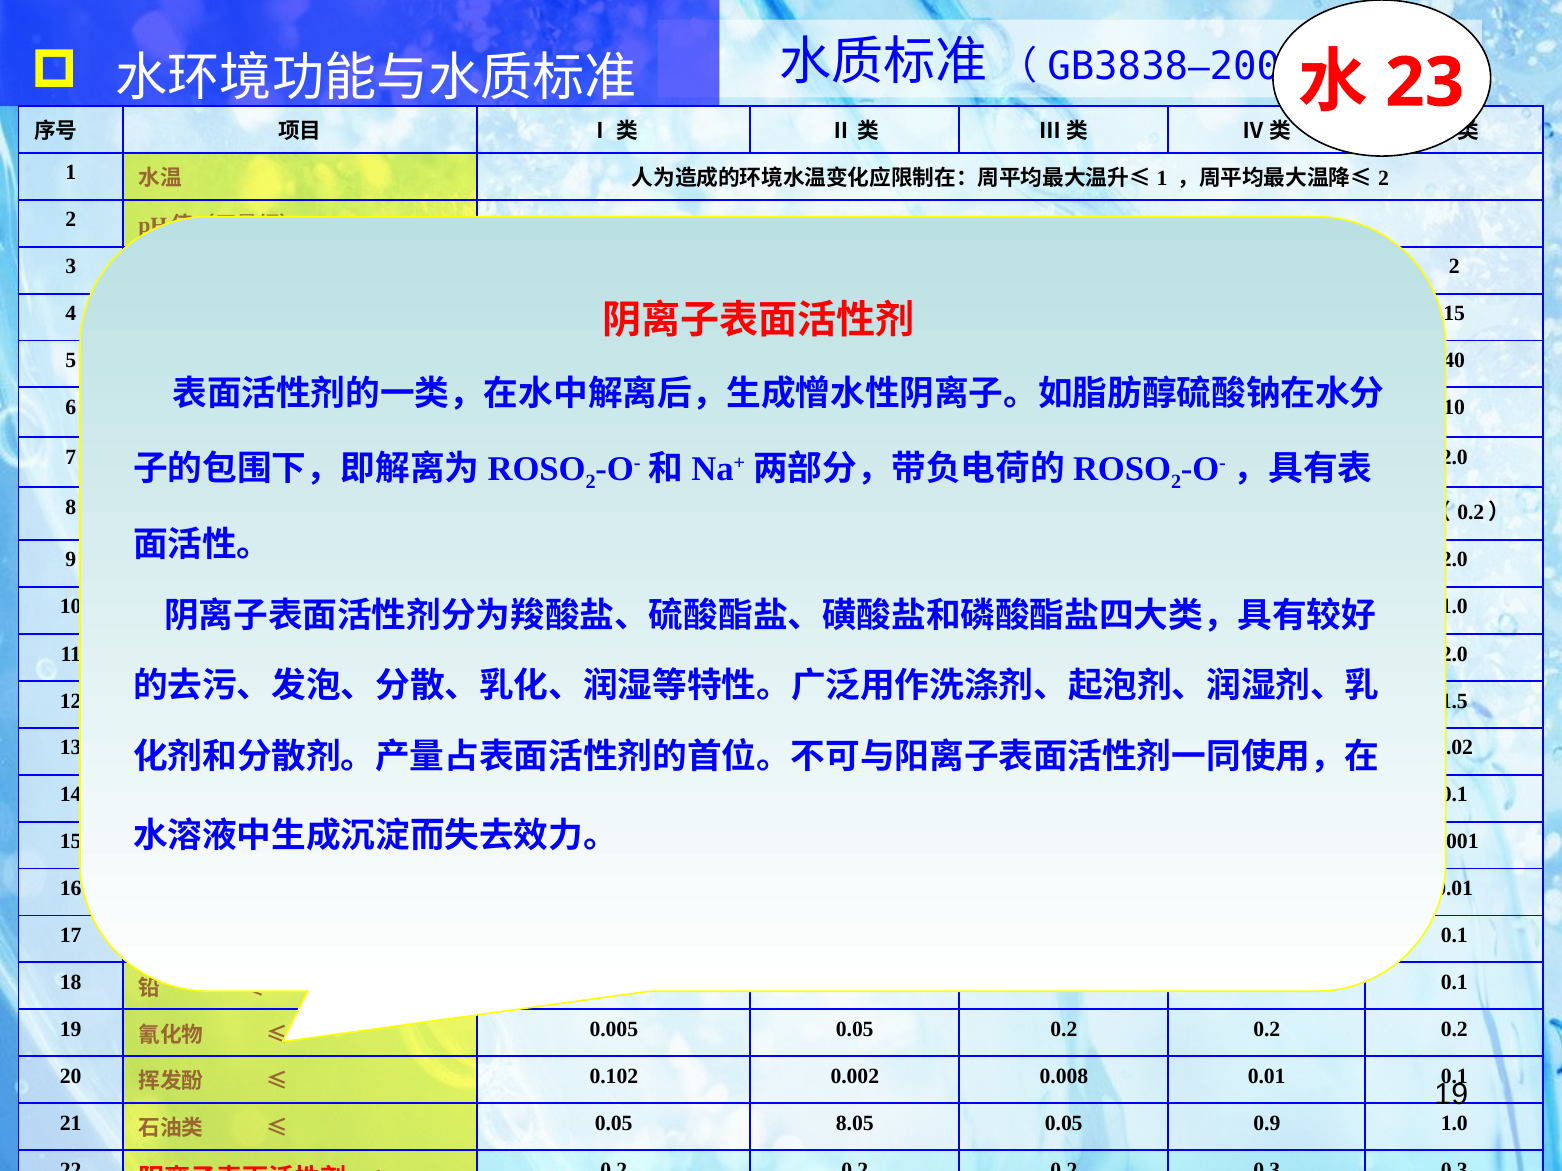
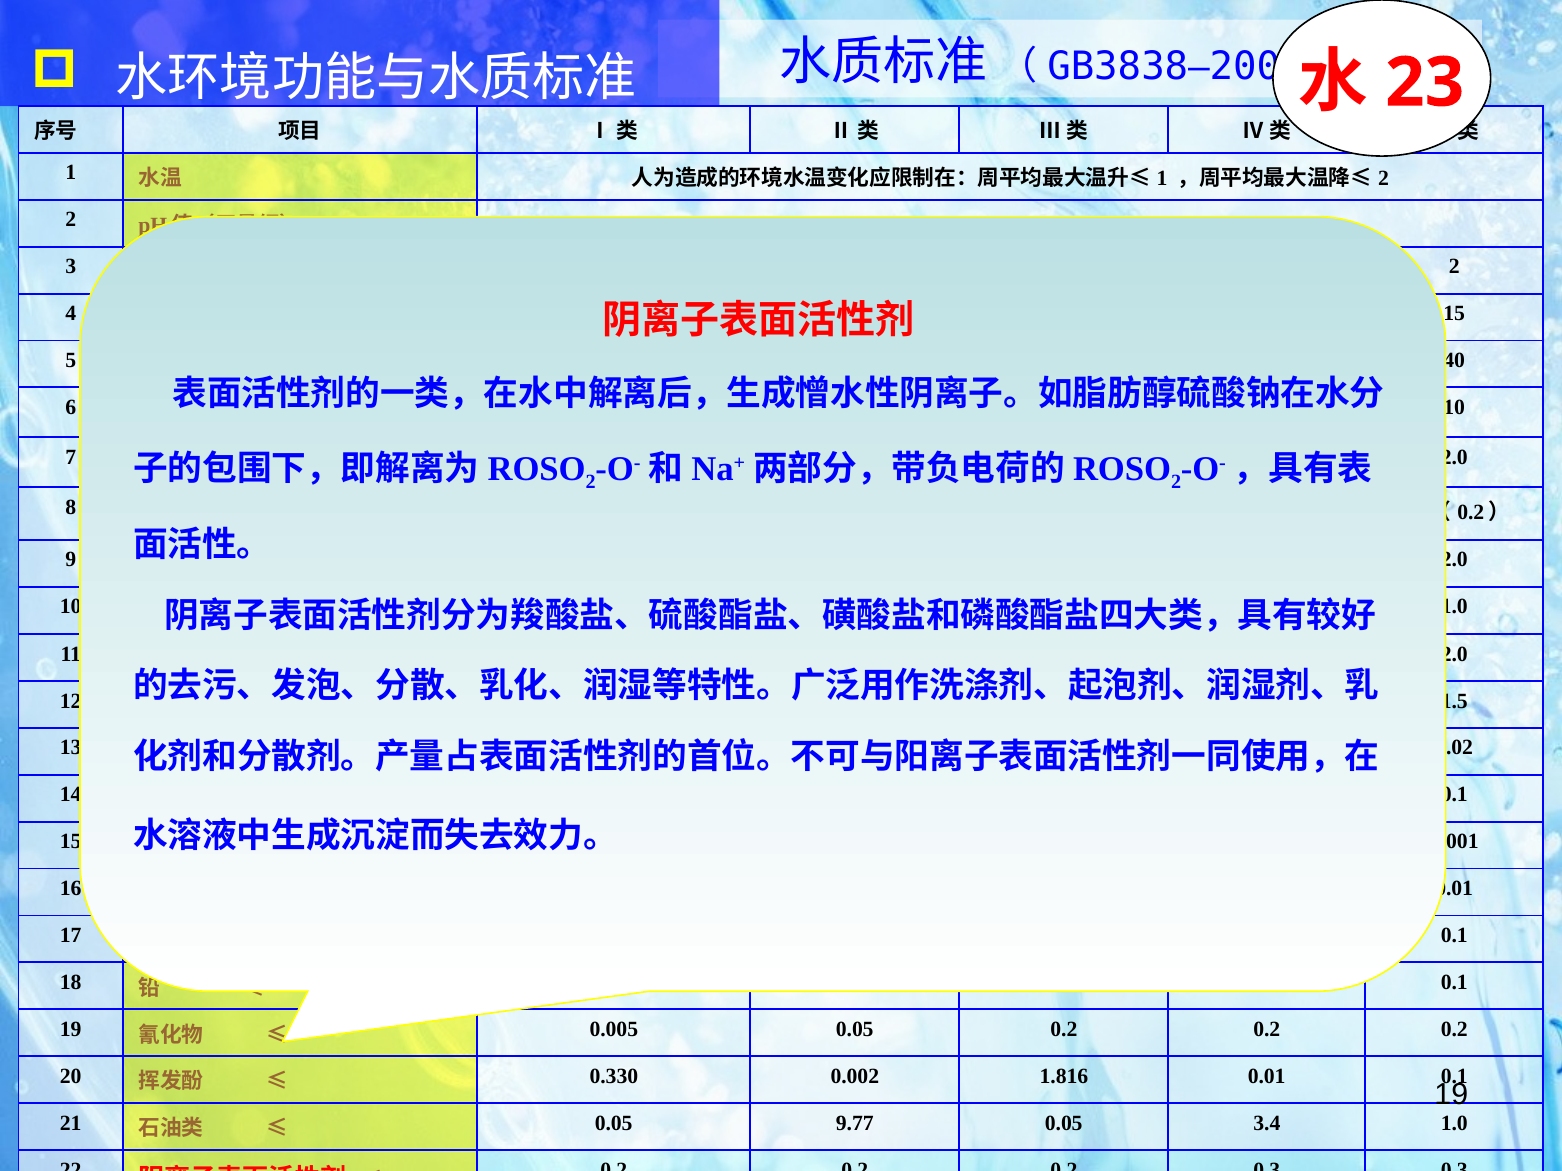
0.102: 0.102 -> 0.330
0.008: 0.008 -> 1.816
8.05: 8.05 -> 9.77
0.9: 0.9 -> 3.4
